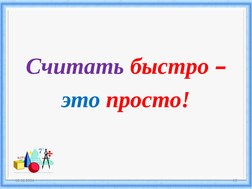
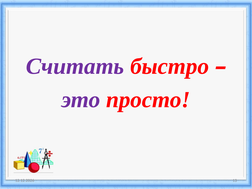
это colour: blue -> purple
